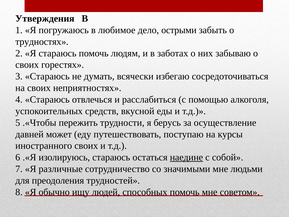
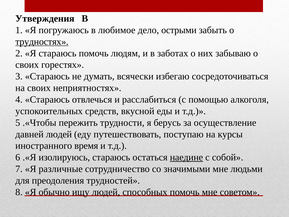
трудностях underline: none -> present
давней может: может -> людей
иностранного своих: своих -> время
